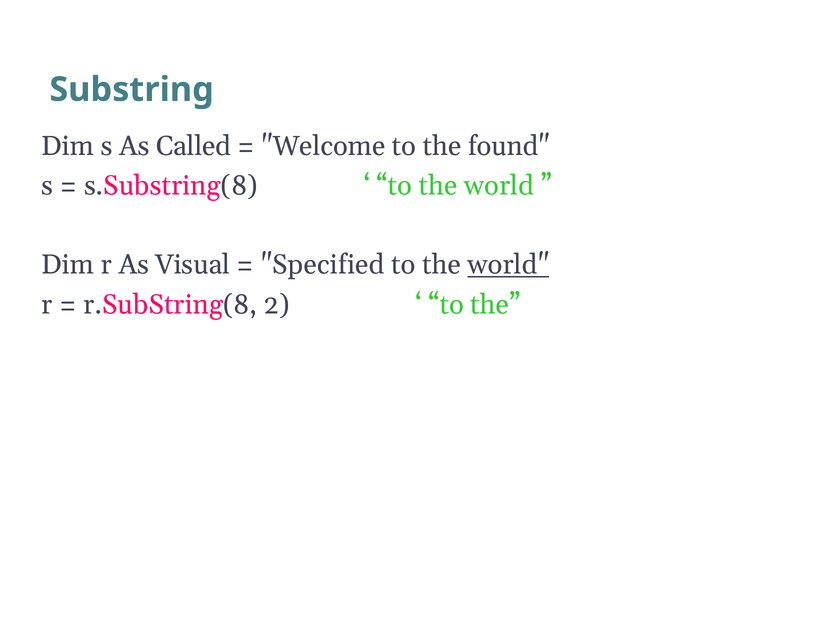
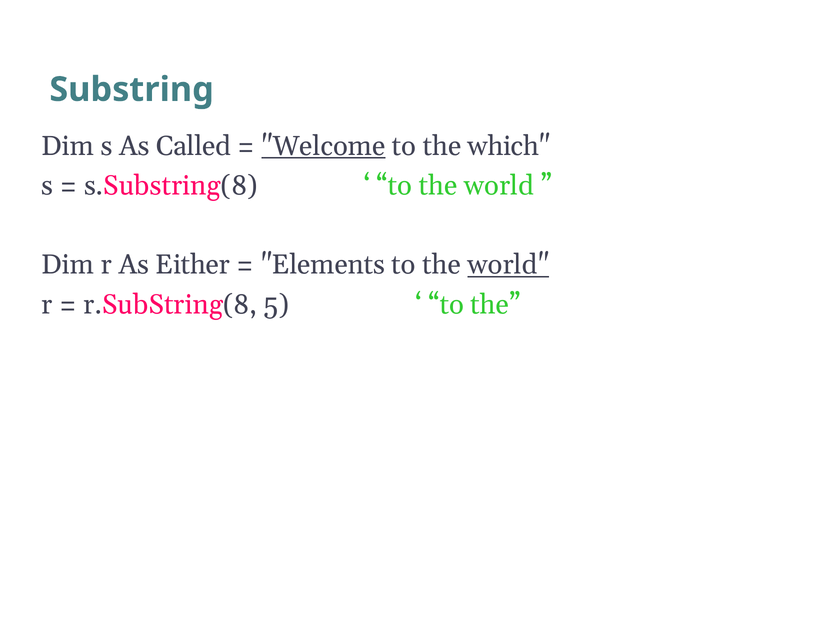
Welcome underline: none -> present
found: found -> which
Visual: Visual -> Either
Specified: Specified -> Elements
2: 2 -> 5
